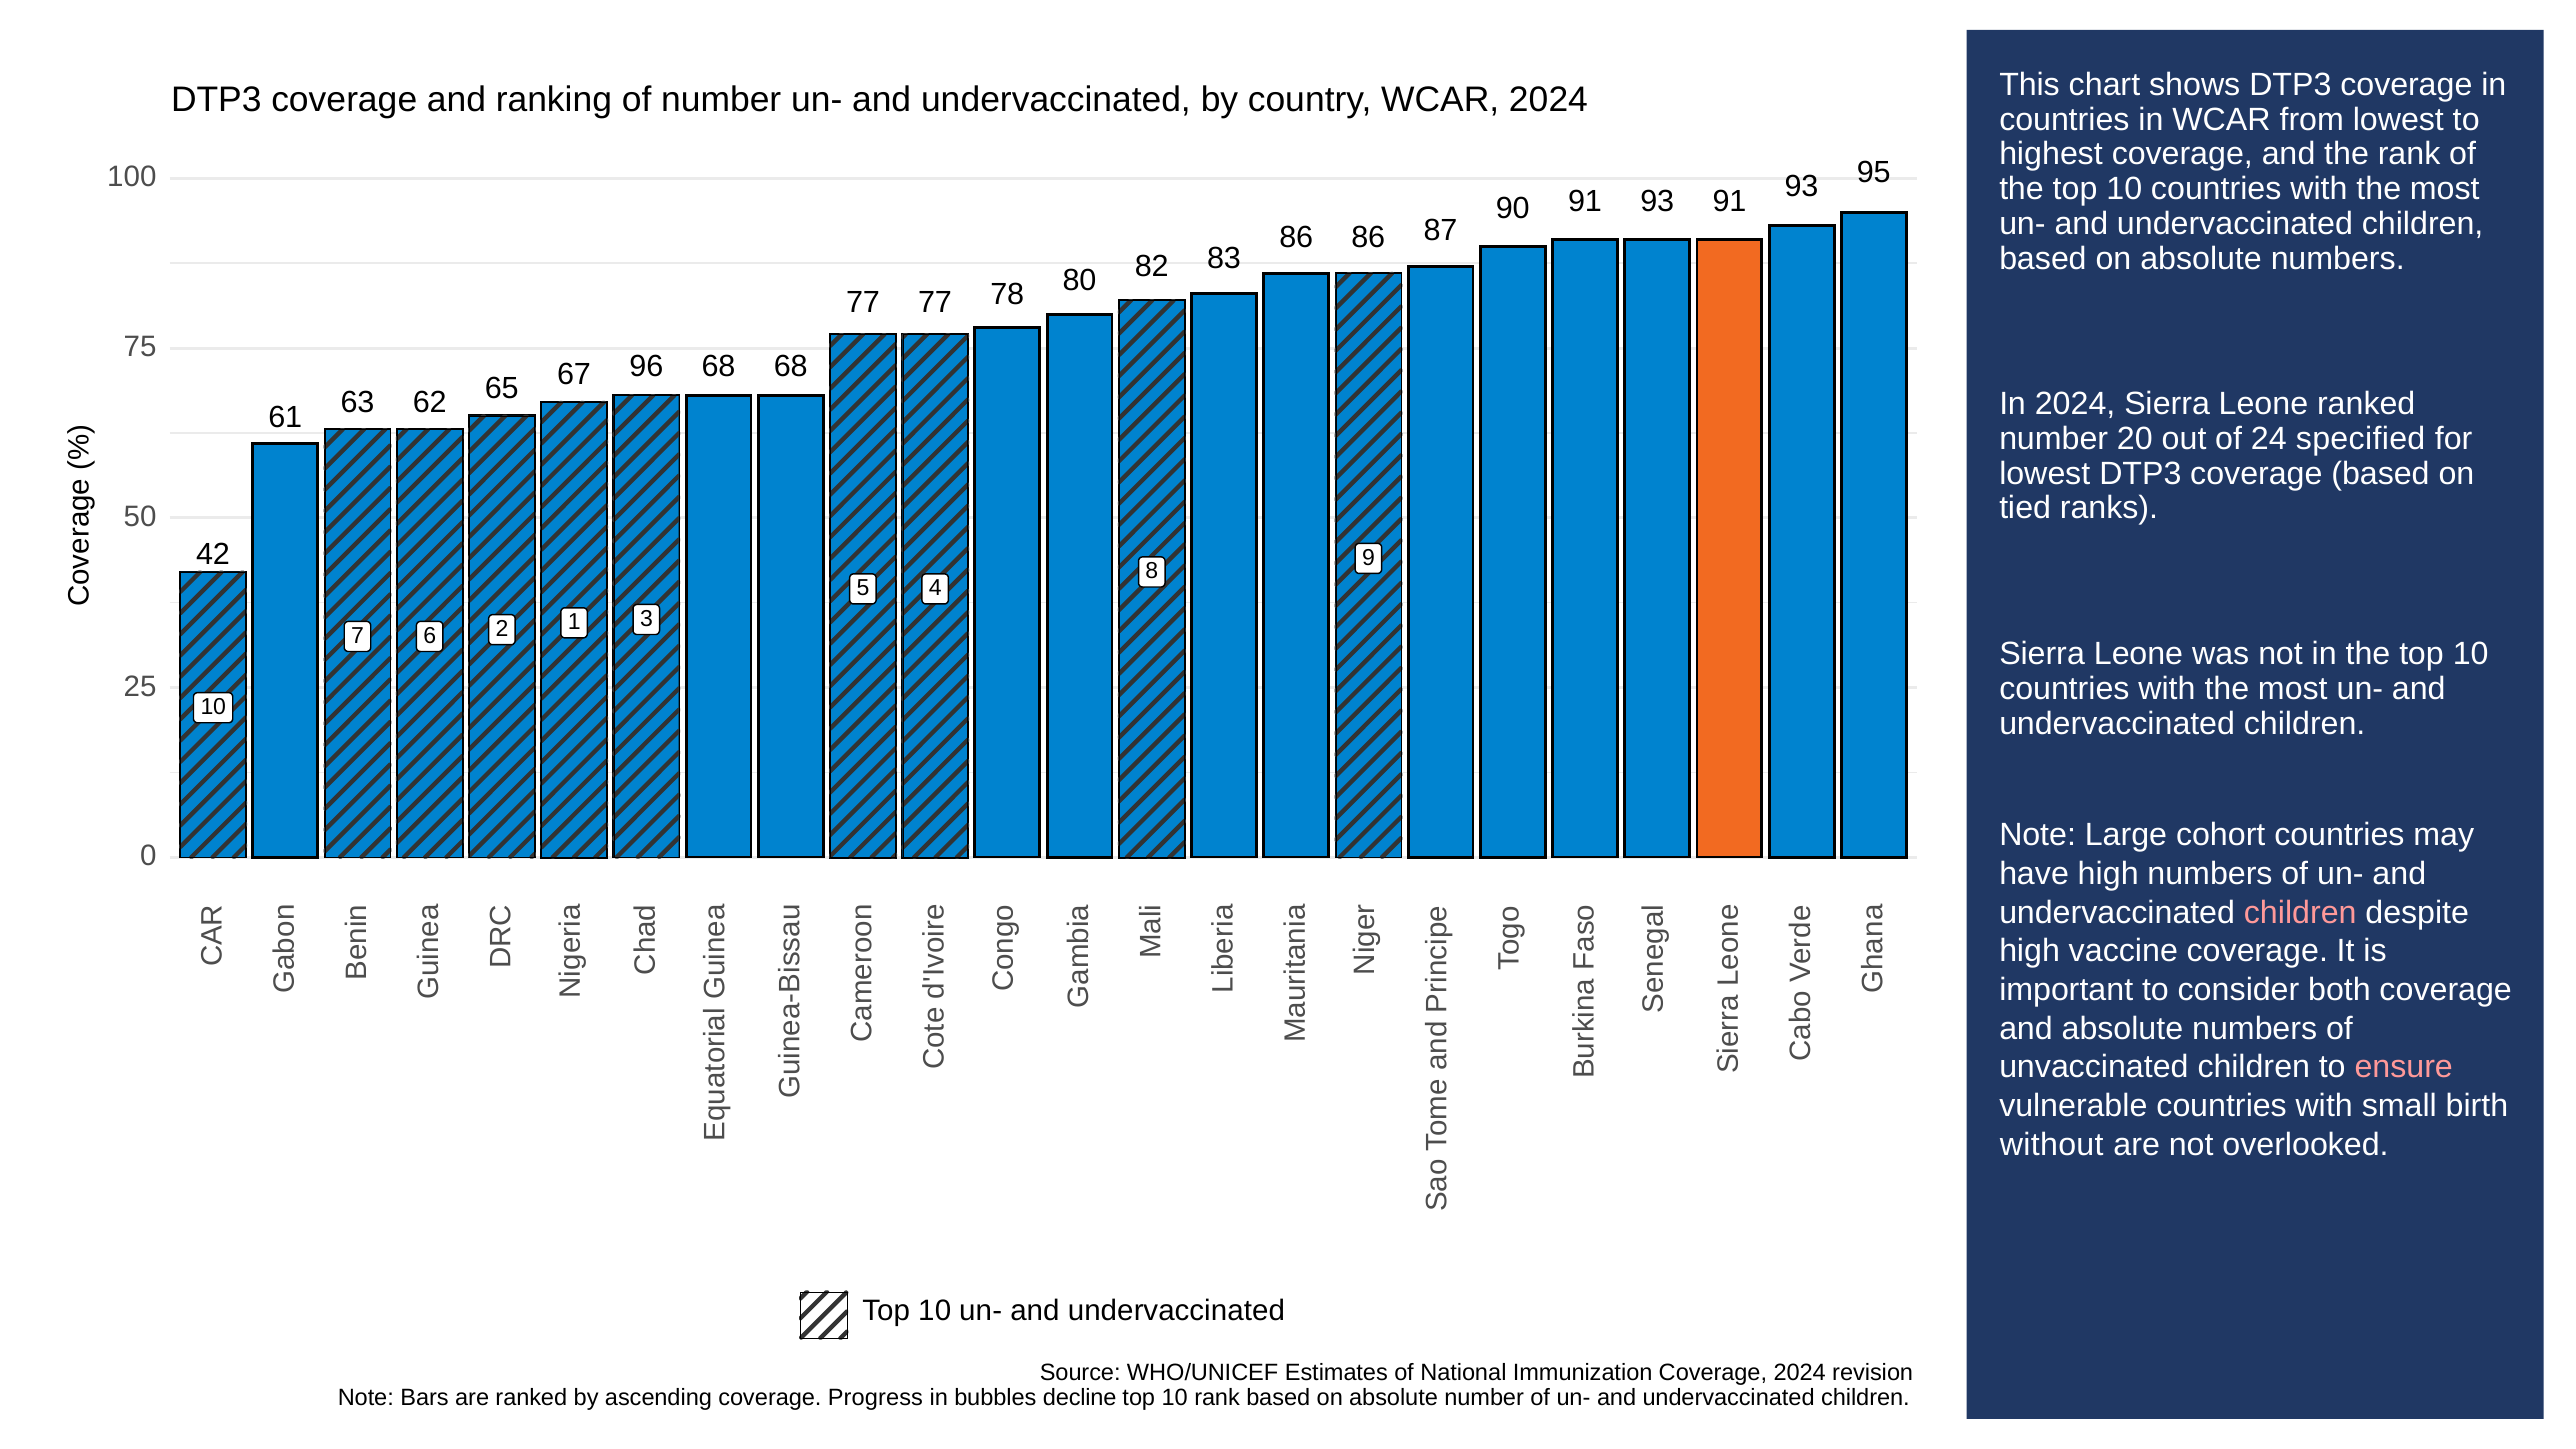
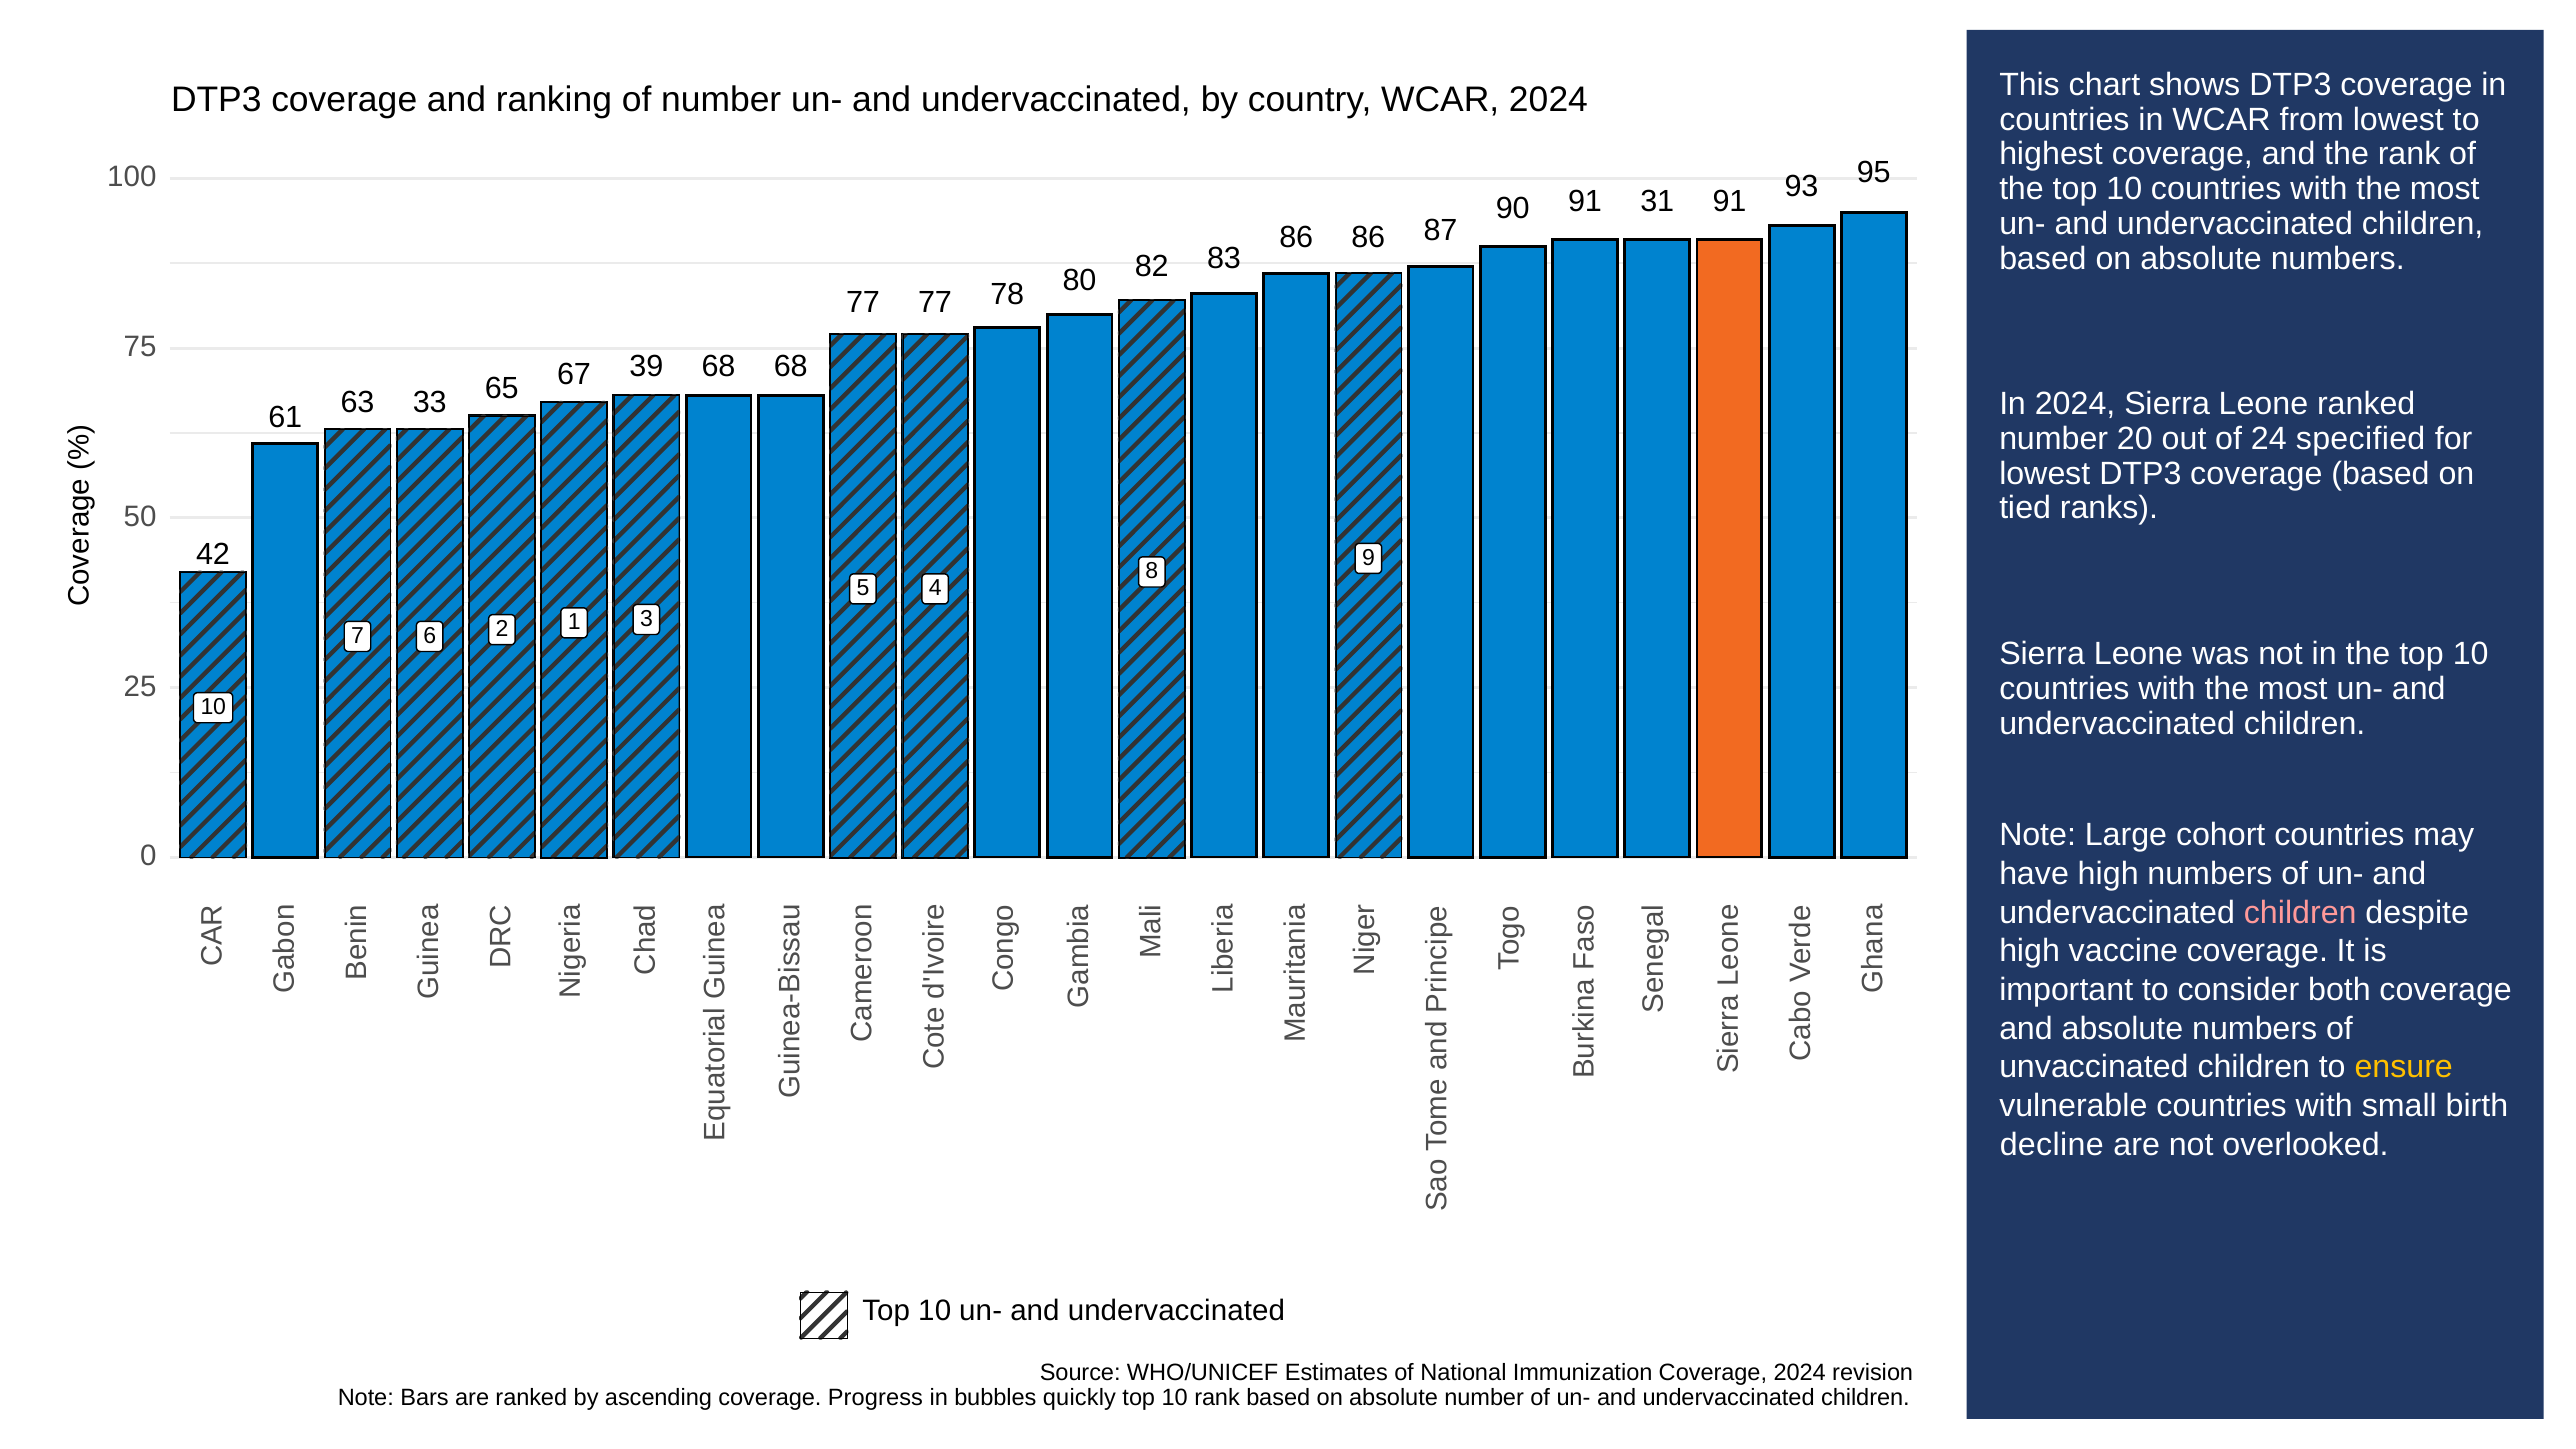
90 91 93: 93 -> 31
96: 96 -> 39
62: 62 -> 33
ensure colour: pink -> yellow
without: without -> decline
decline: decline -> quickly
